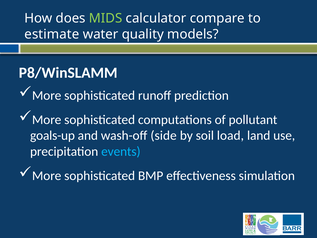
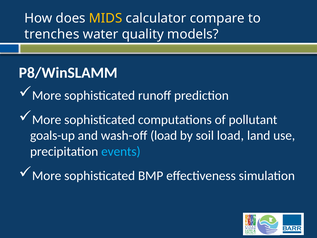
MIDS colour: light green -> yellow
estimate: estimate -> trenches
wash-off side: side -> load
